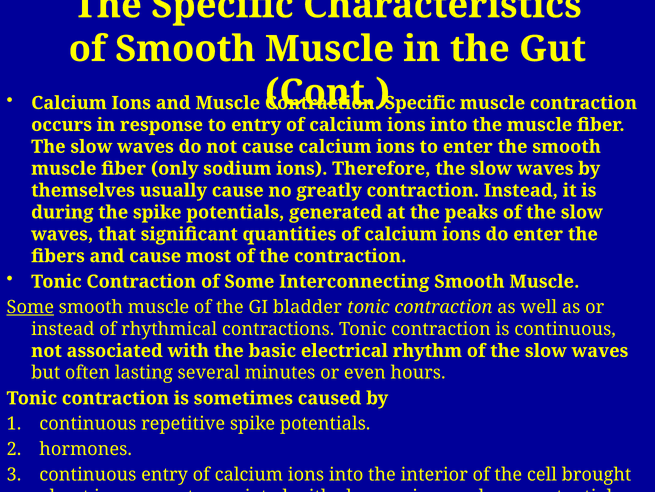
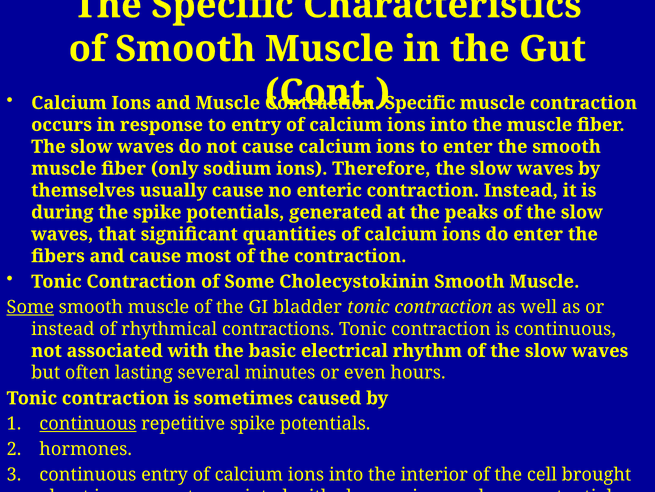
greatly: greatly -> enteric
Interconnecting: Interconnecting -> Cholecystokinin
continuous at (88, 423) underline: none -> present
